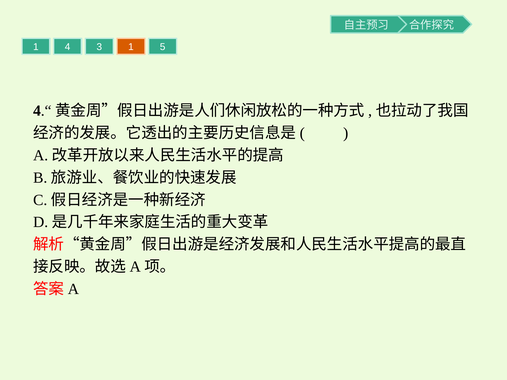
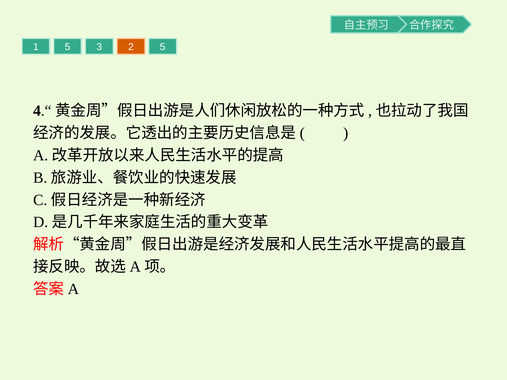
1 4: 4 -> 5
3 1: 1 -> 2
